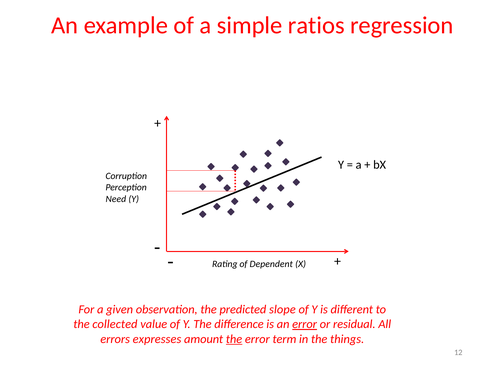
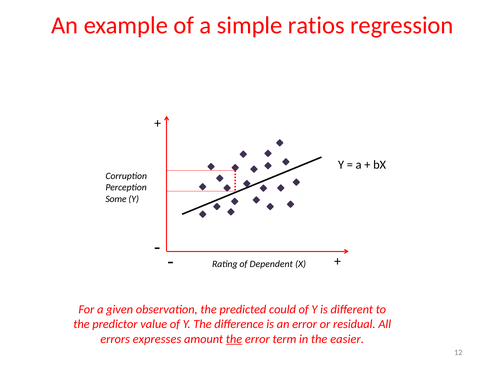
Need: Need -> Some
slope: slope -> could
collected: collected -> predictor
error at (305, 324) underline: present -> none
things: things -> easier
